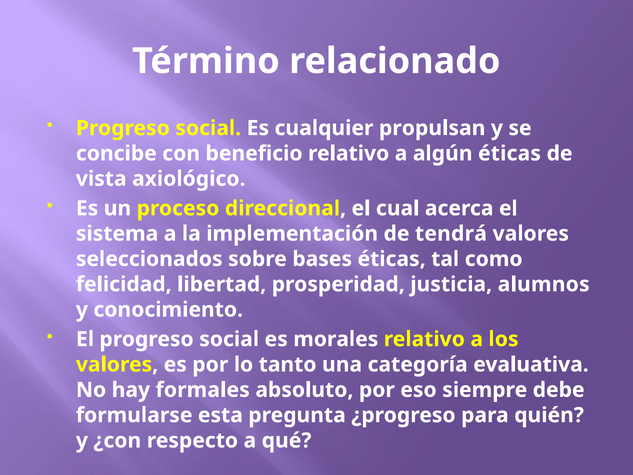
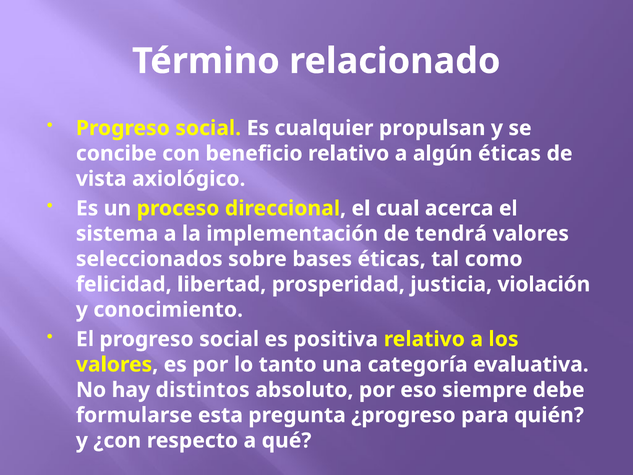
alumnos: alumnos -> violación
morales: morales -> positiva
formales: formales -> distintos
